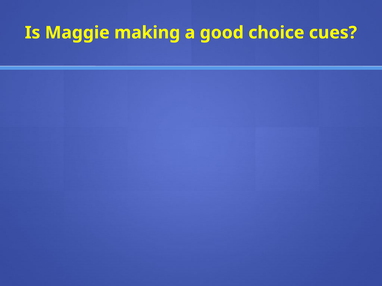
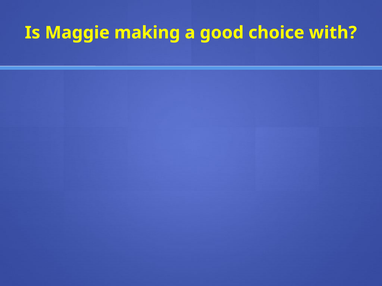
cues: cues -> with
